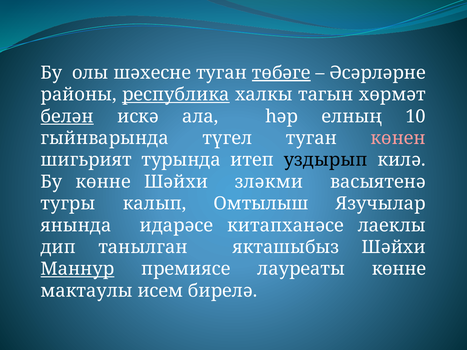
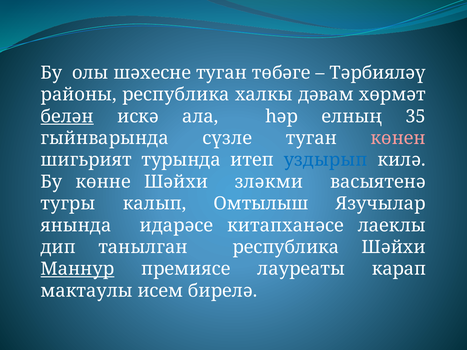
төбәге underline: present -> none
Әсәрләрне: Әсәрләрне -> Тәрбияләү
республика at (176, 95) underline: present -> none
тагын: тагын -> дәвам
10: 10 -> 35
түгел: түгел -> сүзле
уздырып colour: black -> blue
танылган якташыбыз: якташыбыз -> республика
лауреаты көнне: көнне -> карап
